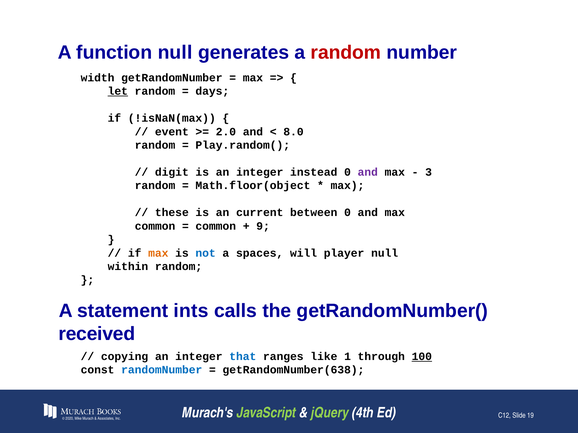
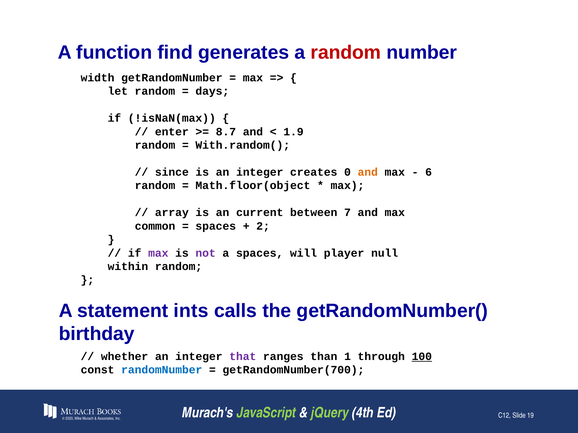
function null: null -> find
let underline: present -> none
event: event -> enter
2.0: 2.0 -> 8.7
8.0: 8.0 -> 1.9
Play.random(: Play.random( -> With.random(
digit: digit -> since
instead: instead -> creates
and at (368, 172) colour: purple -> orange
3: 3 -> 6
these: these -> array
between 0: 0 -> 7
common at (216, 226): common -> spaces
9: 9 -> 2
max at (158, 253) colour: orange -> purple
not colour: blue -> purple
received: received -> birthday
copying: copying -> whether
that colour: blue -> purple
like: like -> than
getRandomNumber(638: getRandomNumber(638 -> getRandomNumber(700
